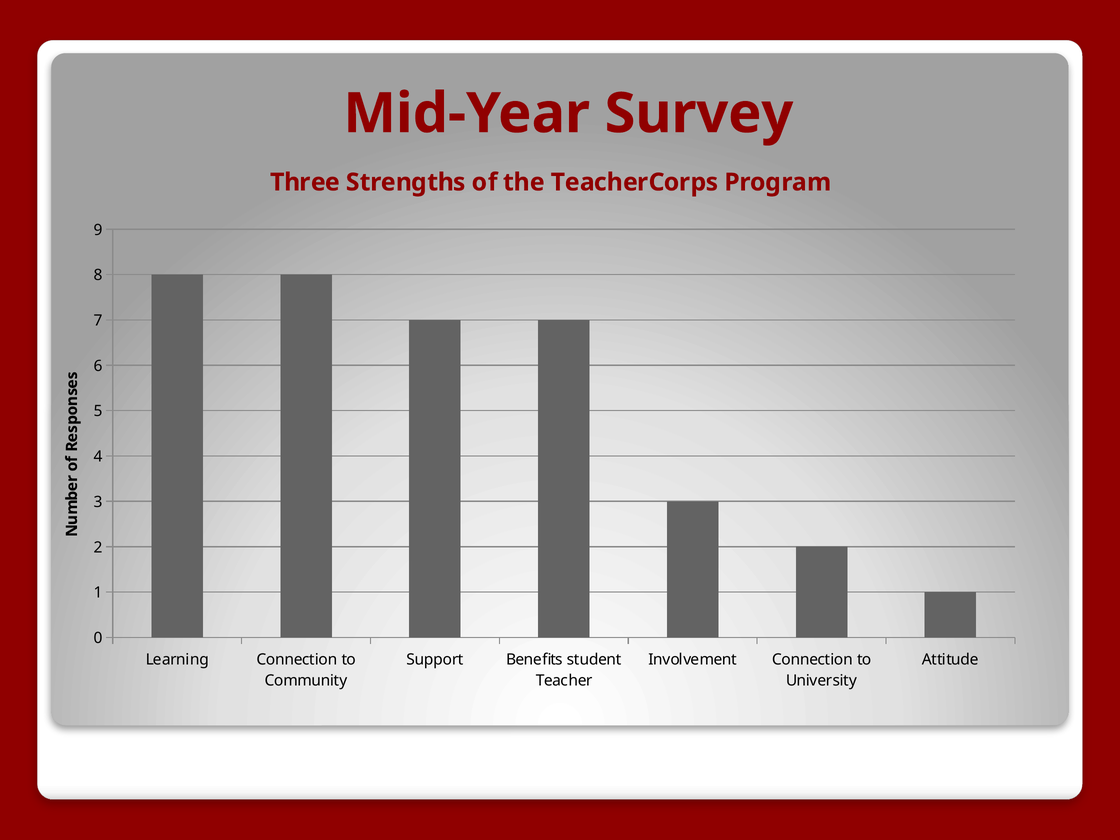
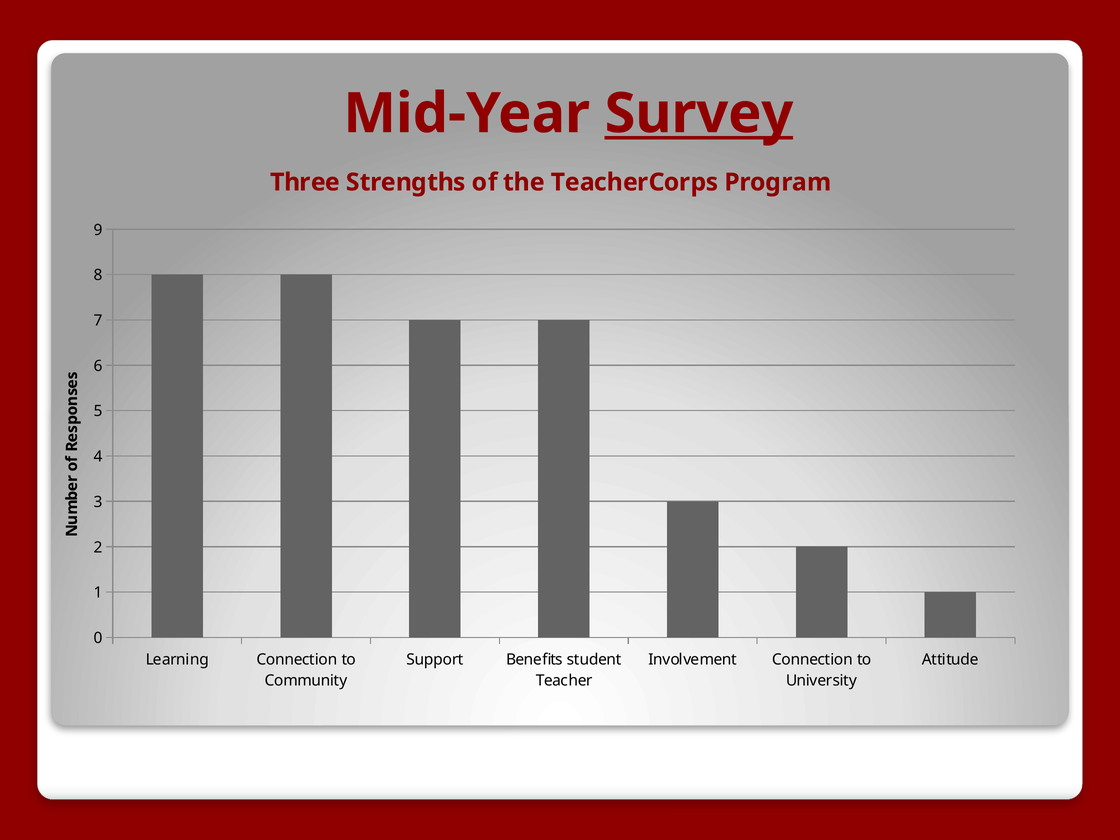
Survey underline: none -> present
